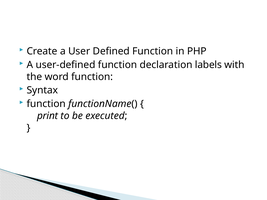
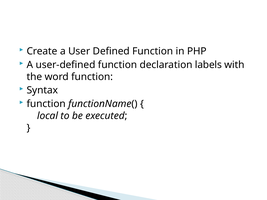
print: print -> local
